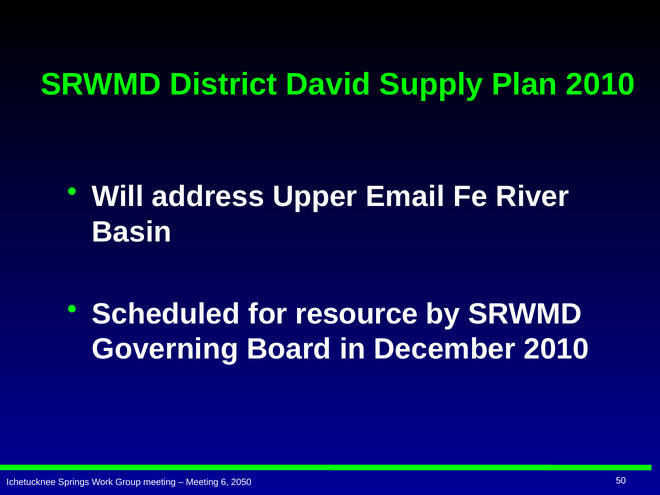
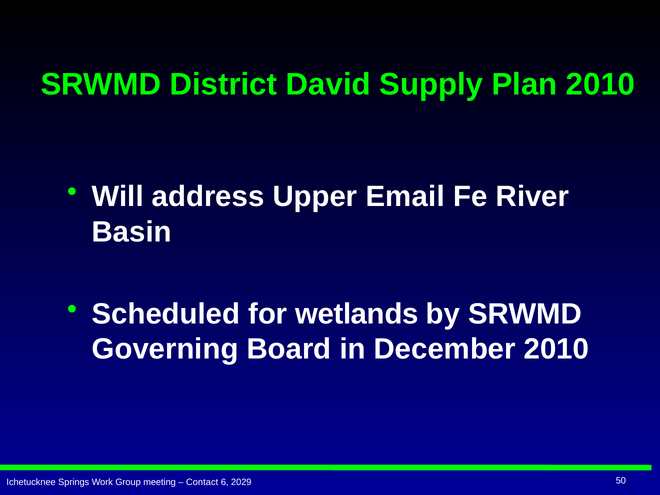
resource: resource -> wetlands
Meeting at (202, 482): Meeting -> Contact
2050: 2050 -> 2029
